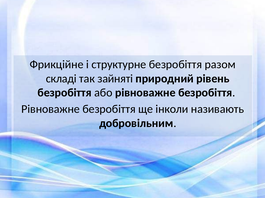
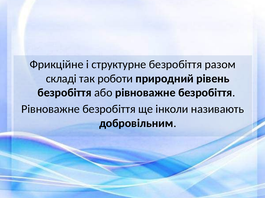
зайняті: зайняті -> роботи
